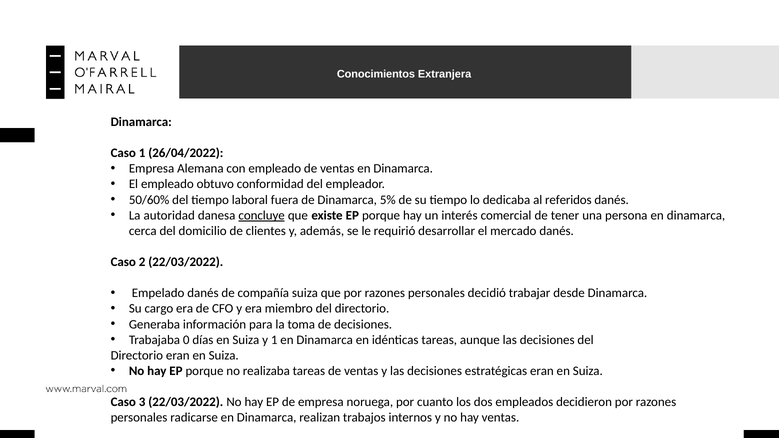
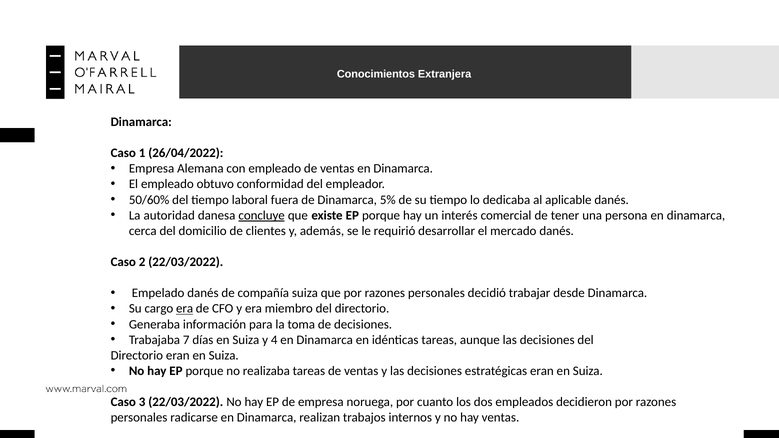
referidos: referidos -> aplicable
era at (185, 309) underline: none -> present
0: 0 -> 7
y 1: 1 -> 4
